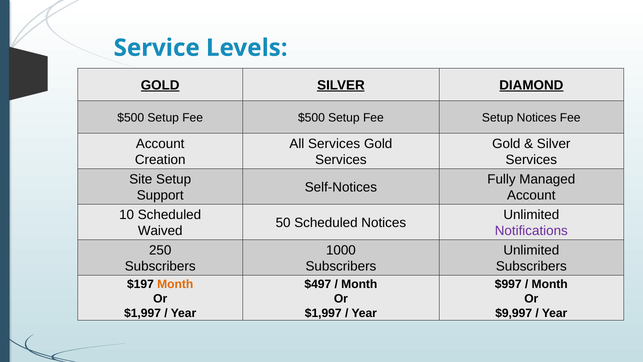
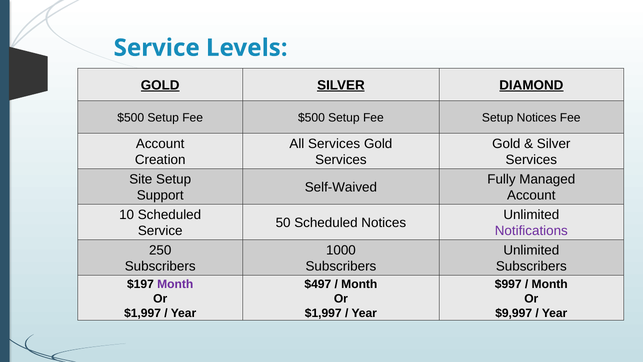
Self-Notices: Self-Notices -> Self-Waived
Waived at (160, 231): Waived -> Service
Month at (175, 284) colour: orange -> purple
